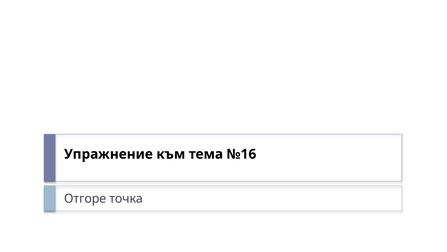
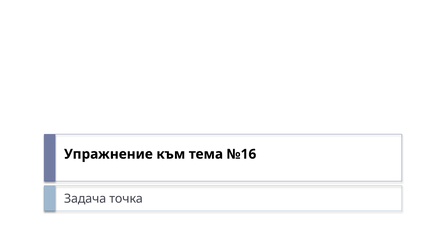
Отгоре: Отгоре -> Задача
